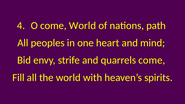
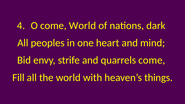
path: path -> dark
spirits: spirits -> things
